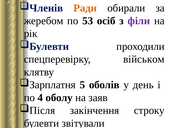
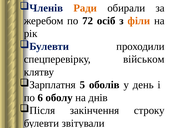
53: 53 -> 72
філи colour: purple -> orange
4: 4 -> 6
заяв: заяв -> днів
